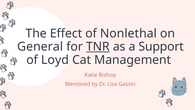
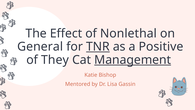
Support: Support -> Positive
Loyd: Loyd -> They
Management underline: none -> present
